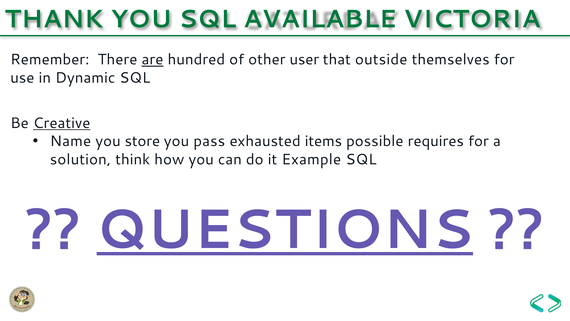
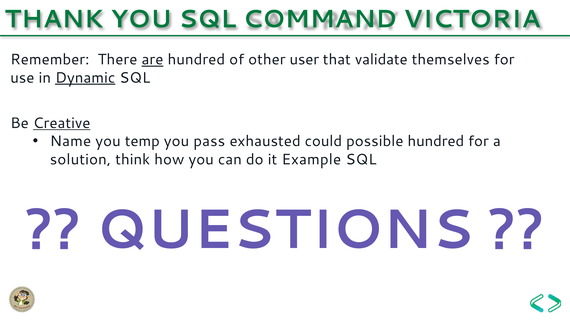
AVAILABLE: AVAILABLE -> COMMAND
outside: outside -> validate
Dynamic underline: none -> present
store: store -> temp
items: items -> could
possible requires: requires -> hundred
QUESTIONS underline: present -> none
